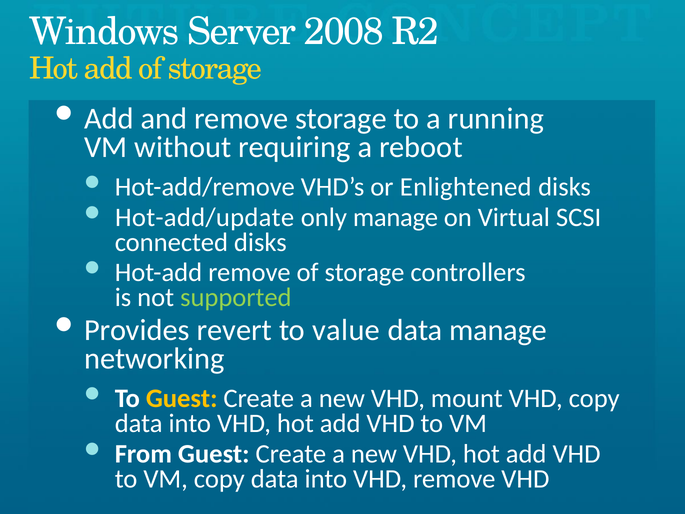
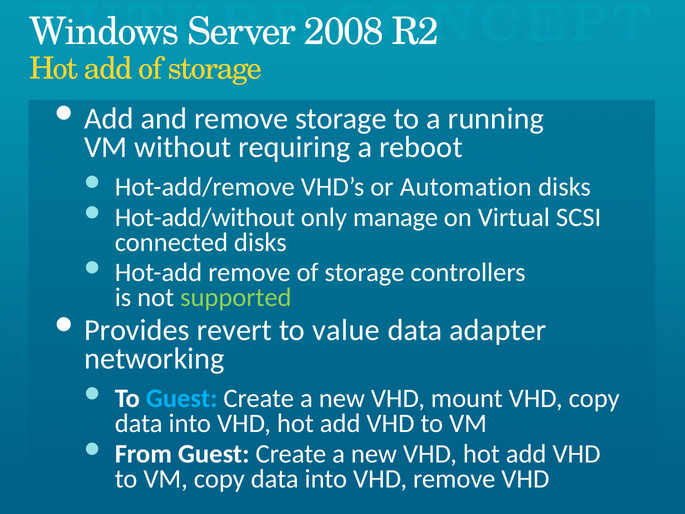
Enlightened: Enlightened -> Automation
Hot-add/update: Hot-add/update -> Hot-add/without
data manage: manage -> adapter
Guest at (182, 398) colour: yellow -> light blue
